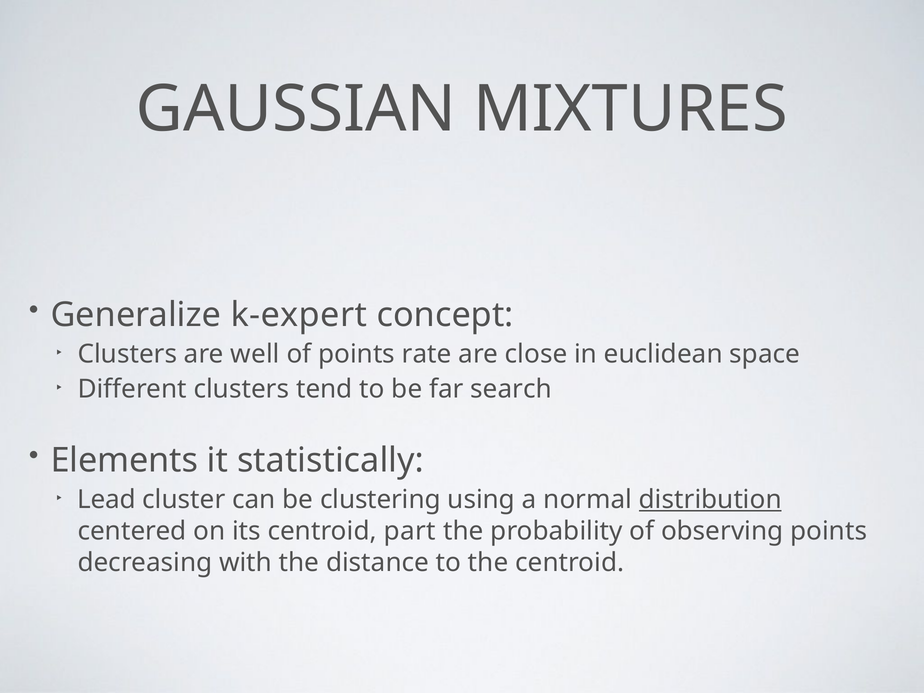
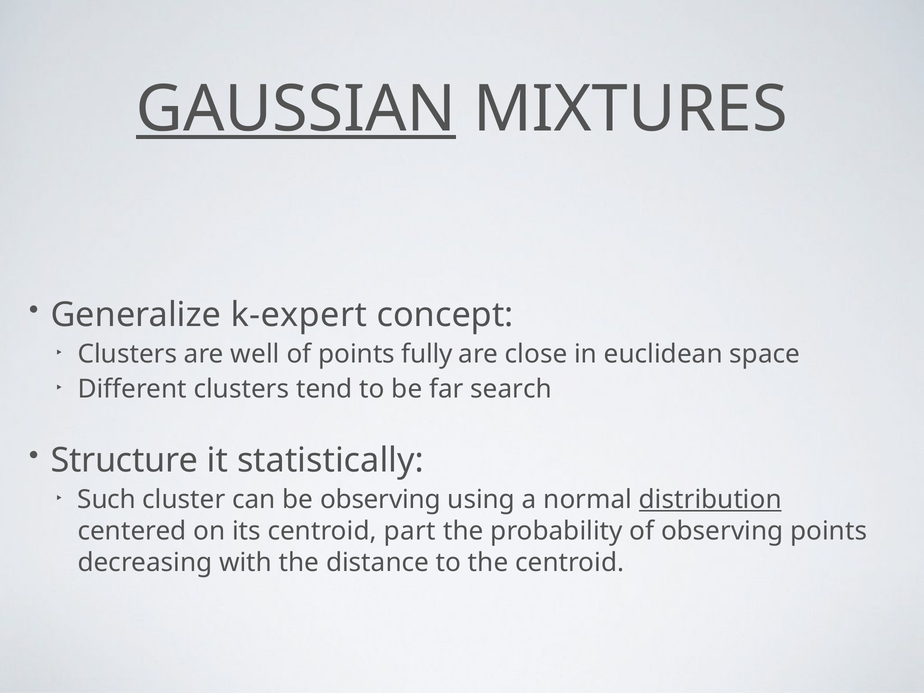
GAUSSIAN underline: none -> present
rate: rate -> fully
Elements: Elements -> Structure
Lead: Lead -> Such
be clustering: clustering -> observing
